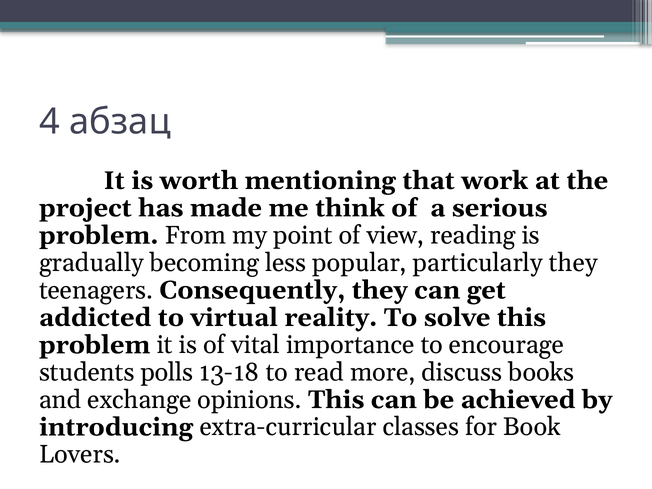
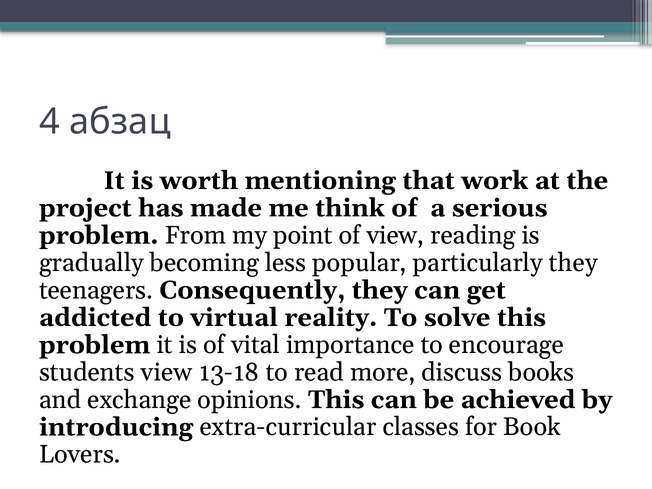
students polls: polls -> view
